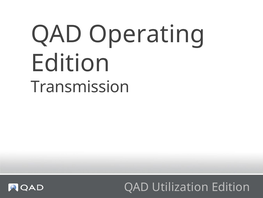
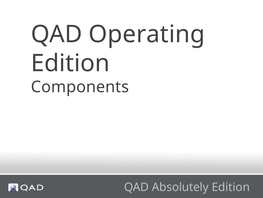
Transmission: Transmission -> Components
Utilization: Utilization -> Absolutely
